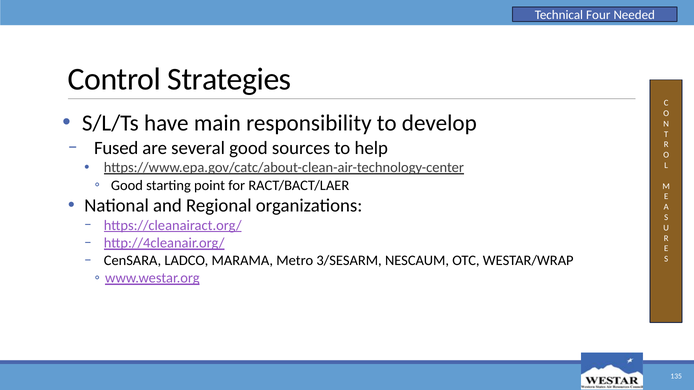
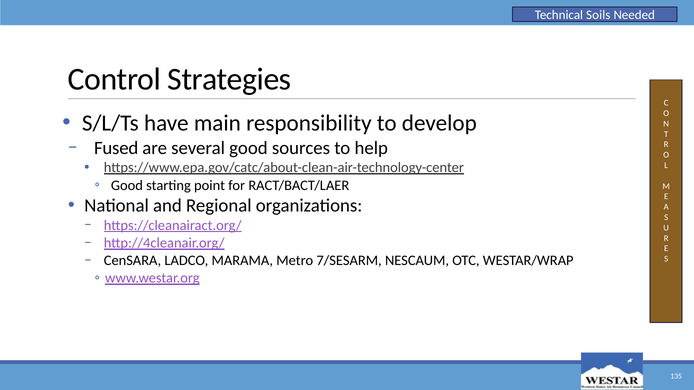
Four: Four -> Soils
3/SESARM: 3/SESARM -> 7/SESARM
